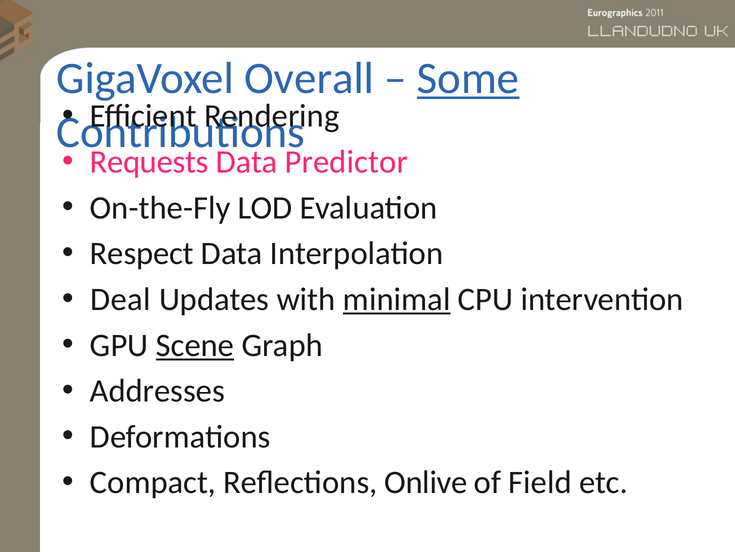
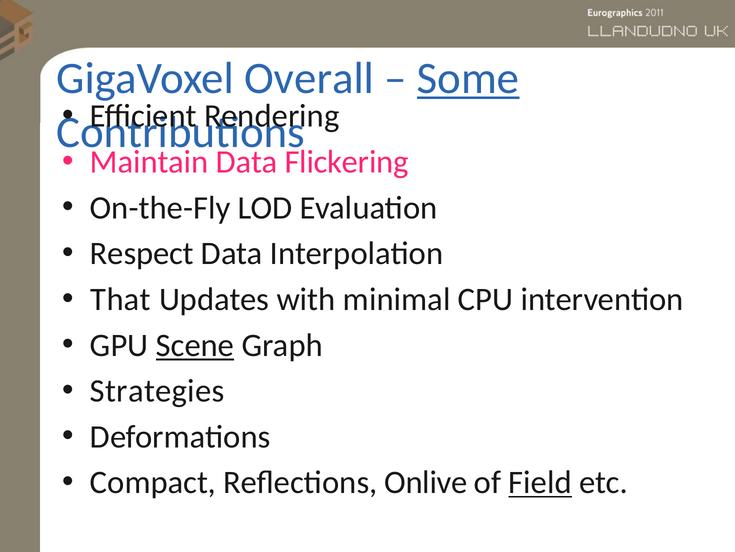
Requests: Requests -> Maintain
Predictor: Predictor -> Flickering
Deal: Deal -> That
minimal underline: present -> none
Addresses: Addresses -> Strategies
Field underline: none -> present
